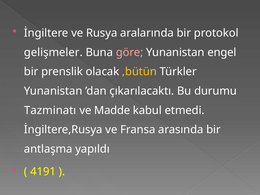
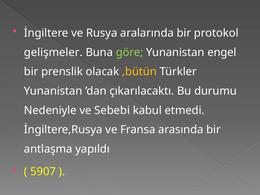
göre colour: pink -> light green
Tazminatı: Tazminatı -> Nedeniyle
Madde: Madde -> Sebebi
4191: 4191 -> 5907
